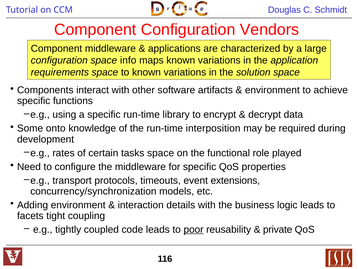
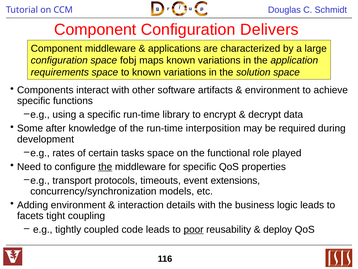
Vendors: Vendors -> Delivers
info: info -> fobj
onto: onto -> after
the at (105, 166) underline: none -> present
private: private -> deploy
